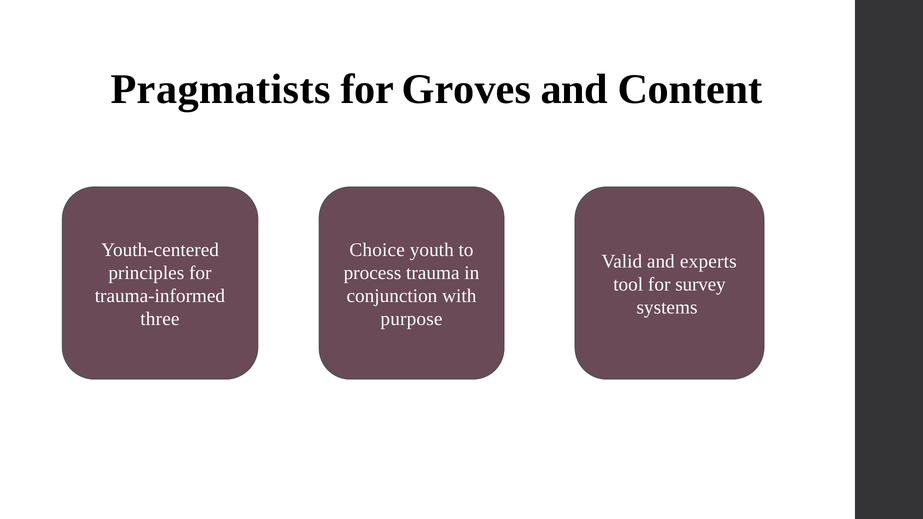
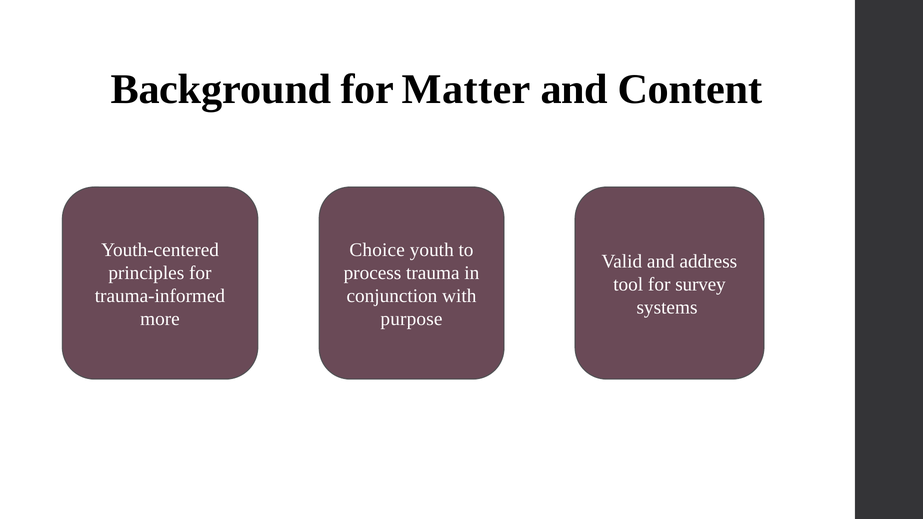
Pragmatists: Pragmatists -> Background
Groves: Groves -> Matter
experts: experts -> address
three: three -> more
